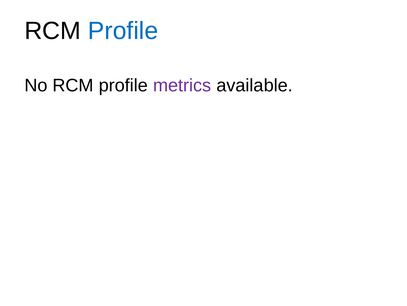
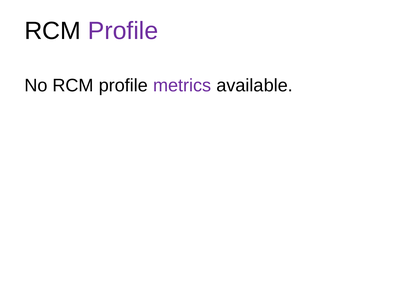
Profile at (123, 31) colour: blue -> purple
